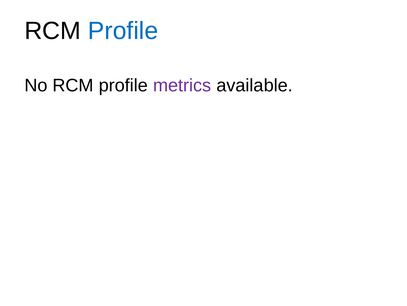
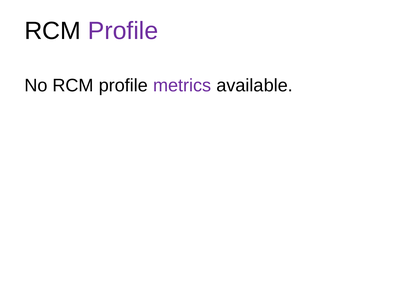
Profile at (123, 31) colour: blue -> purple
